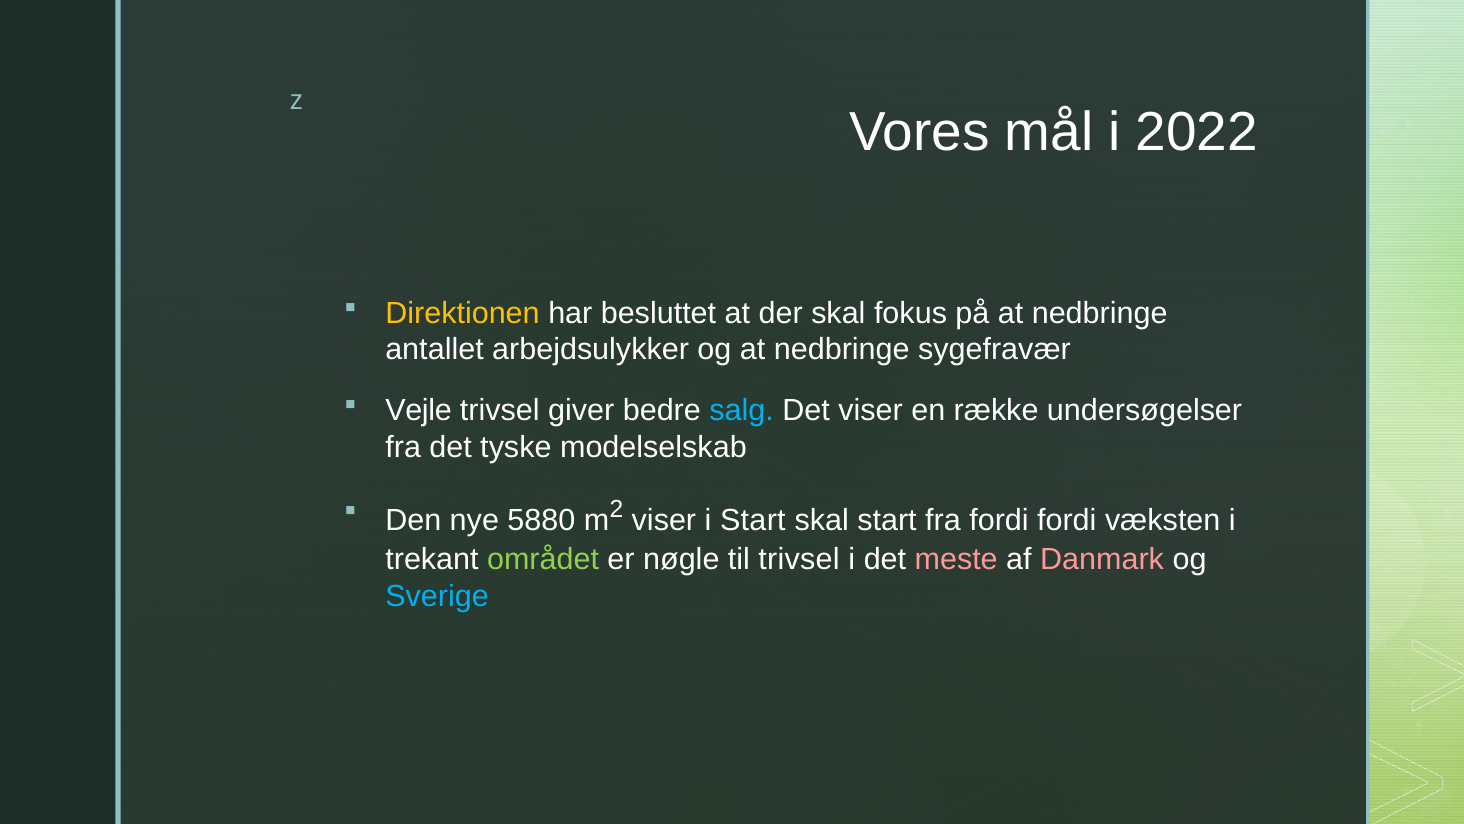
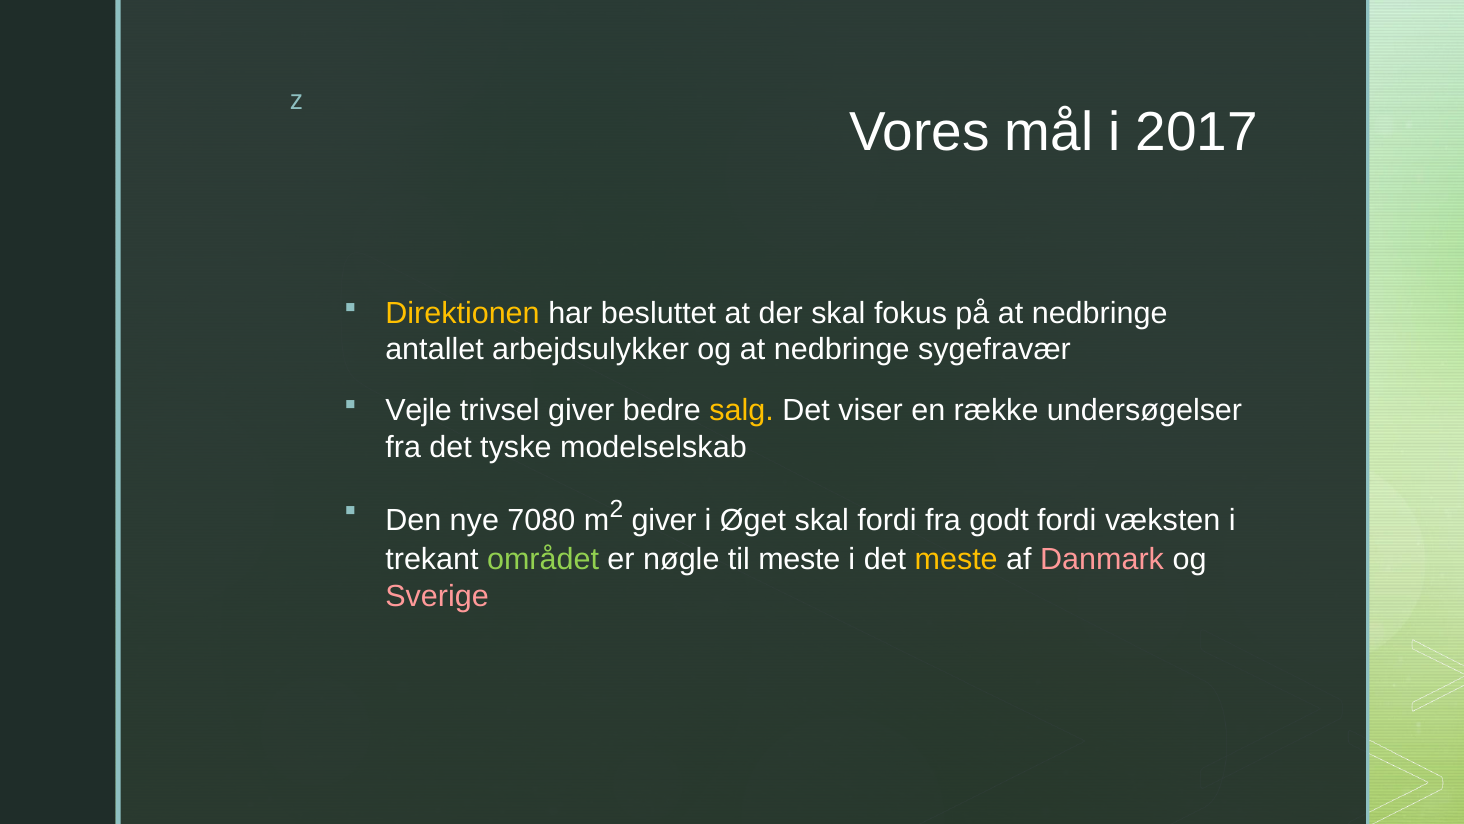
2022: 2022 -> 2017
salg colour: light blue -> yellow
5880: 5880 -> 7080
viser at (664, 520): viser -> giver
i Start: Start -> Øget
skal start: start -> fordi
fra fordi: fordi -> godt
til trivsel: trivsel -> meste
meste at (956, 559) colour: pink -> yellow
Sverige colour: light blue -> pink
